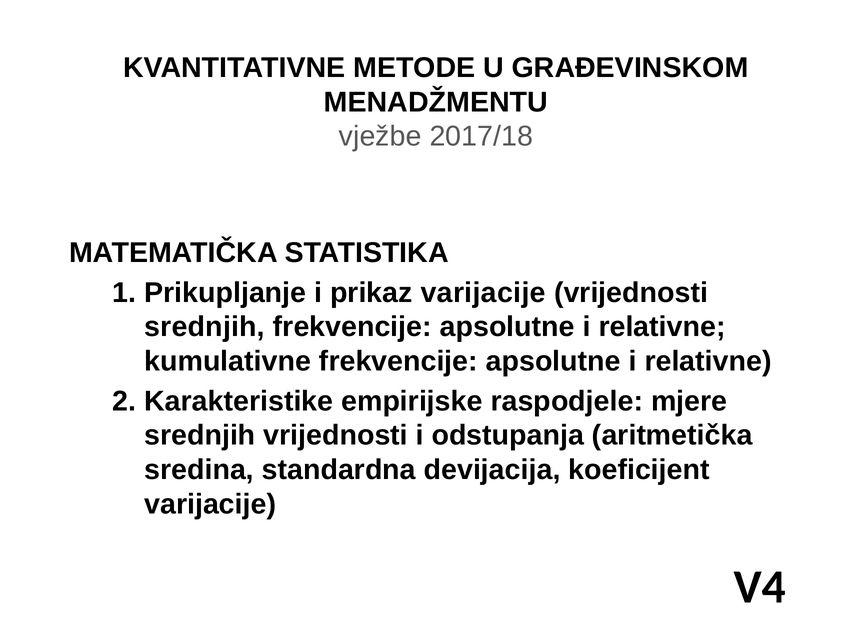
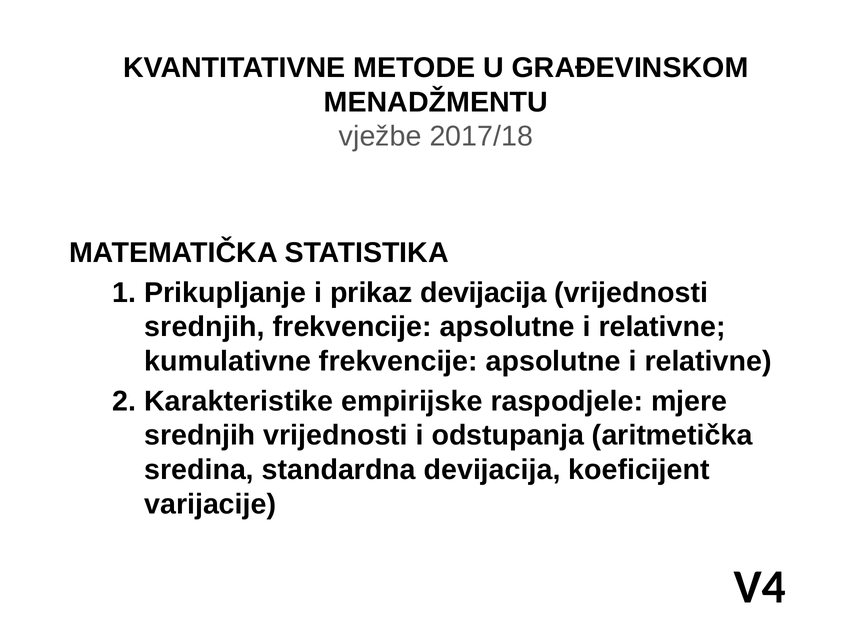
prikaz varijacije: varijacije -> devijacija
